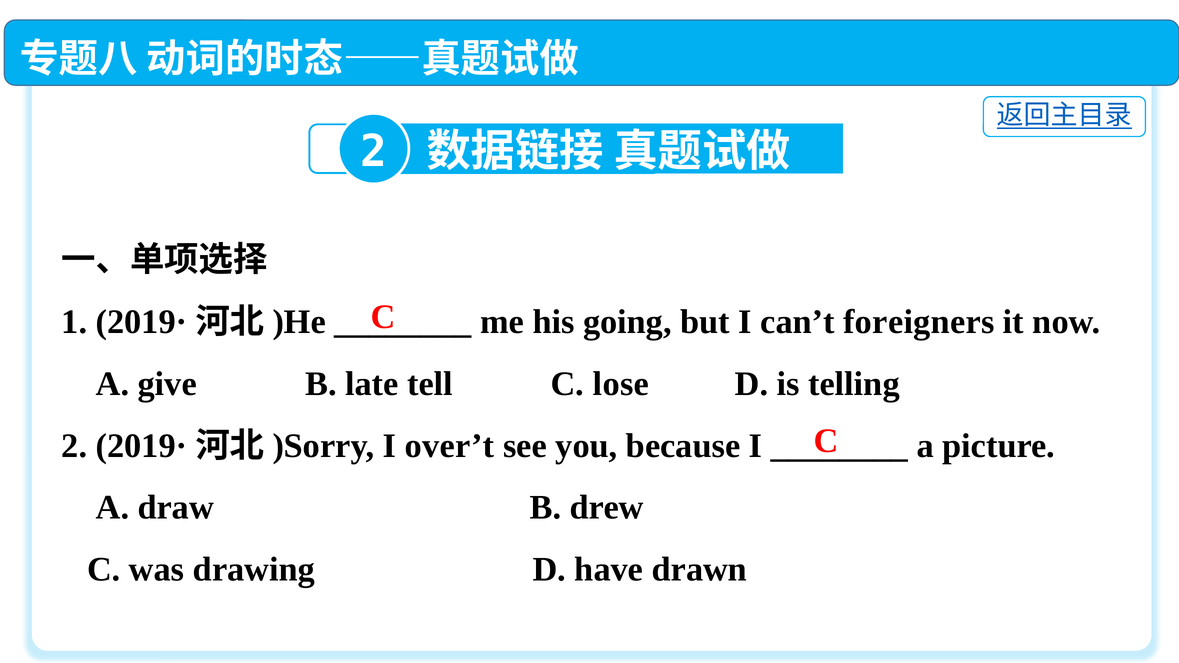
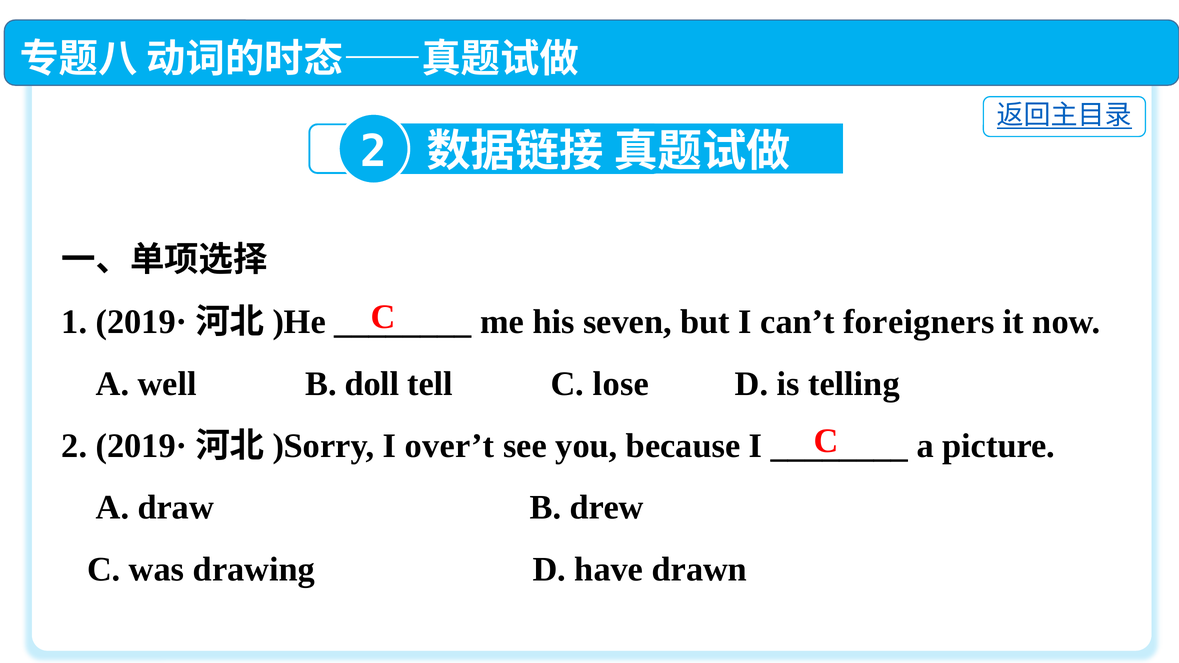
going: going -> seven
give: give -> well
late: late -> doll
